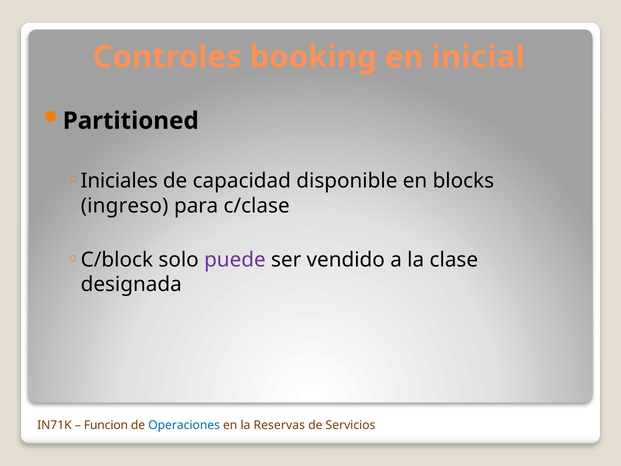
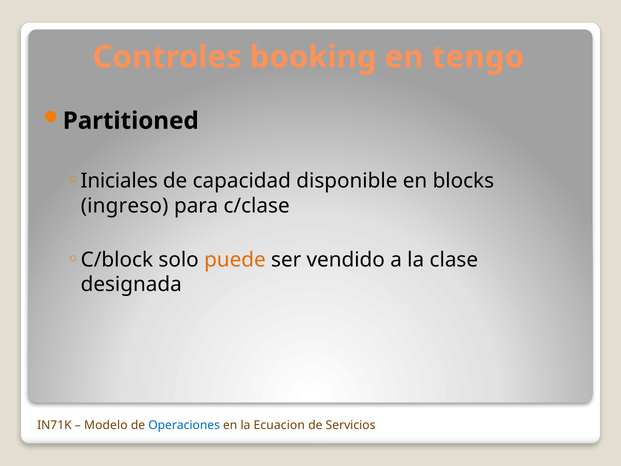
inicial: inicial -> tengo
puede colour: purple -> orange
Funcion: Funcion -> Modelo
Reservas: Reservas -> Ecuacion
